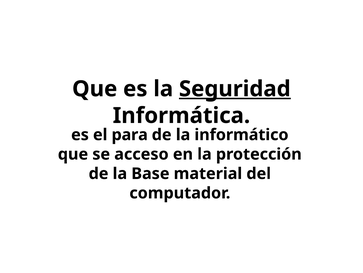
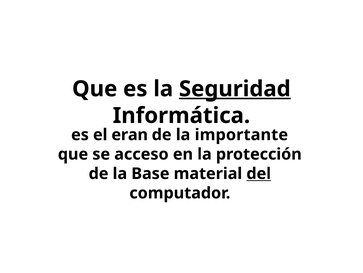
para: para -> eran
informático: informático -> importante
del underline: none -> present
